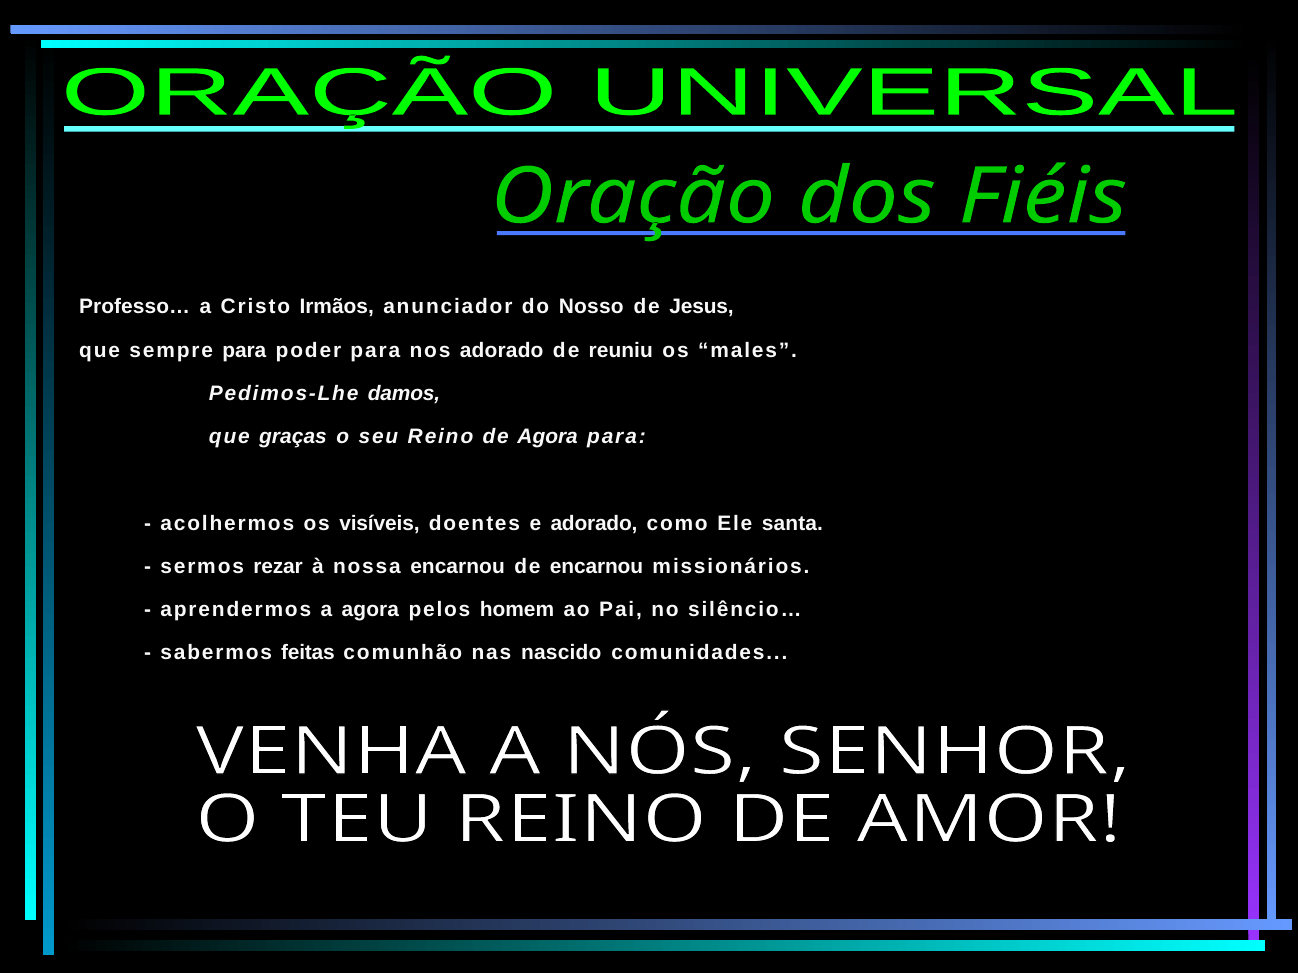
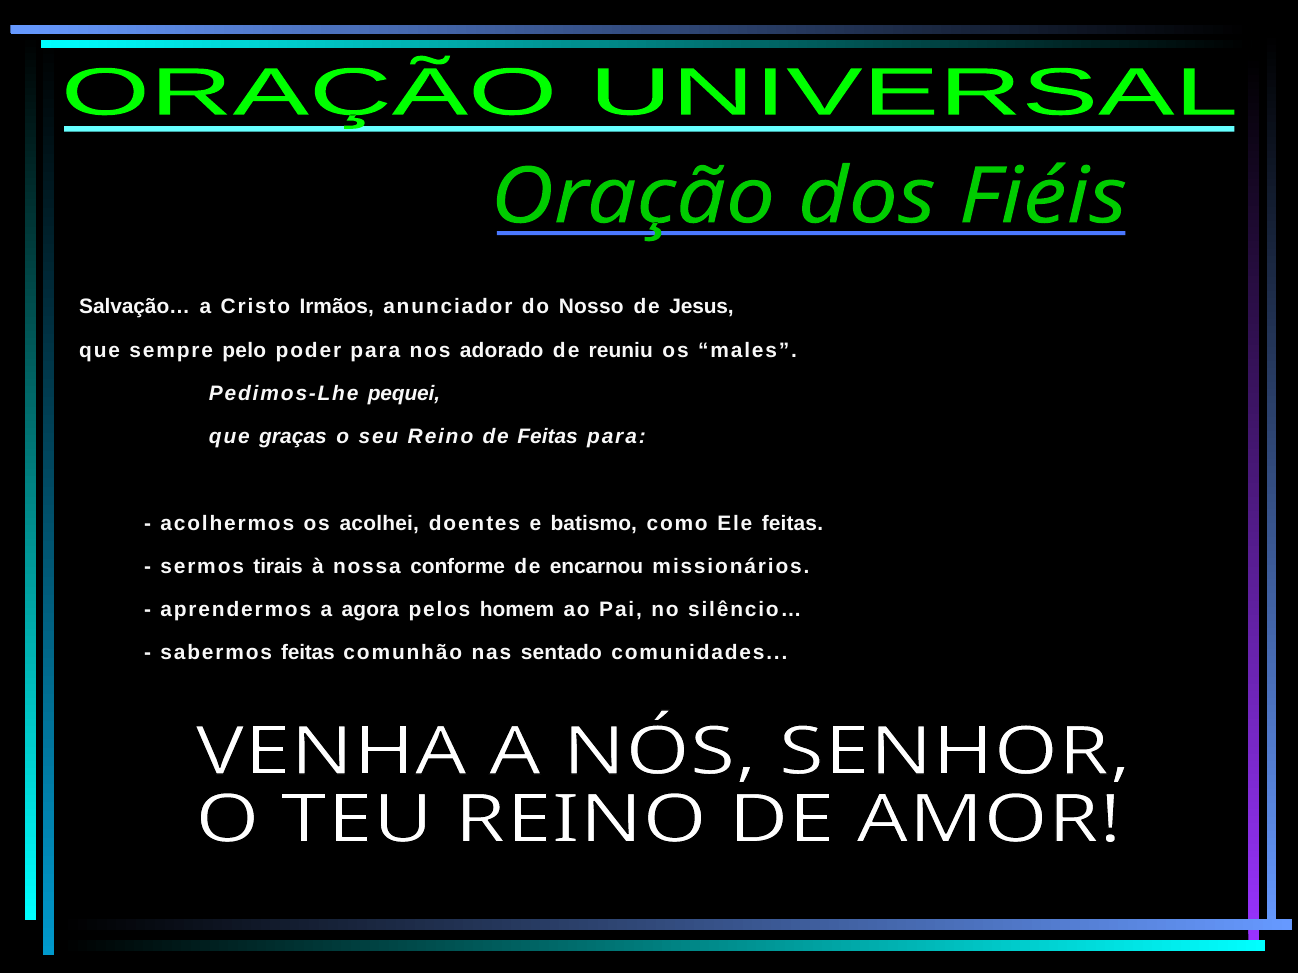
Professo…: Professo… -> Salvação…
sempre para: para -> pelo
damos: damos -> pequei
de Agora: Agora -> Feitas
visíveis: visíveis -> acolhei
e adorado: adorado -> batismo
Ele santa: santa -> feitas
rezar: rezar -> tirais
nossa encarnou: encarnou -> conforme
nascido: nascido -> sentado
